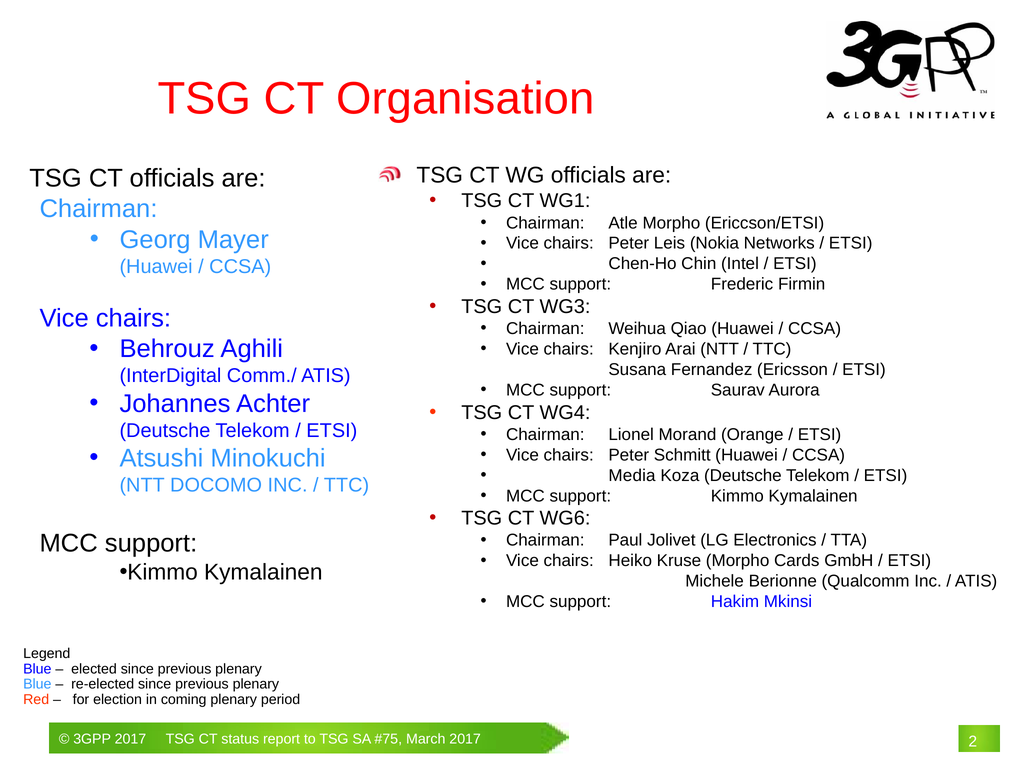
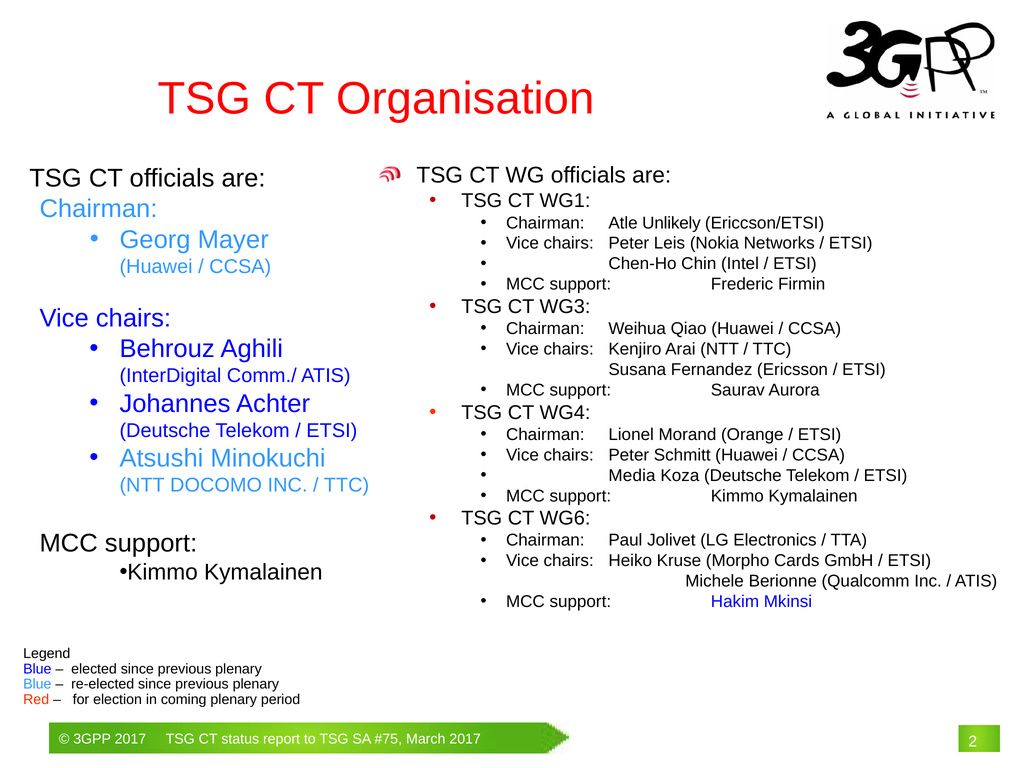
Atle Morpho: Morpho -> Unlikely
